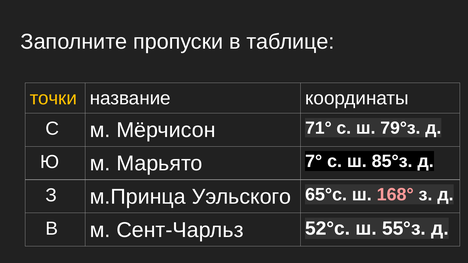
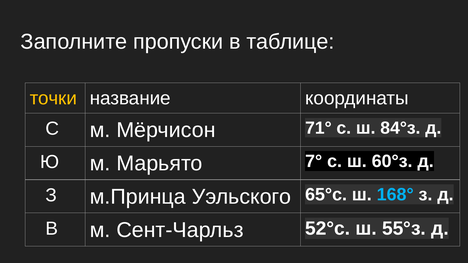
79°з: 79°з -> 84°з
85°з: 85°з -> 60°з
168° colour: pink -> light blue
